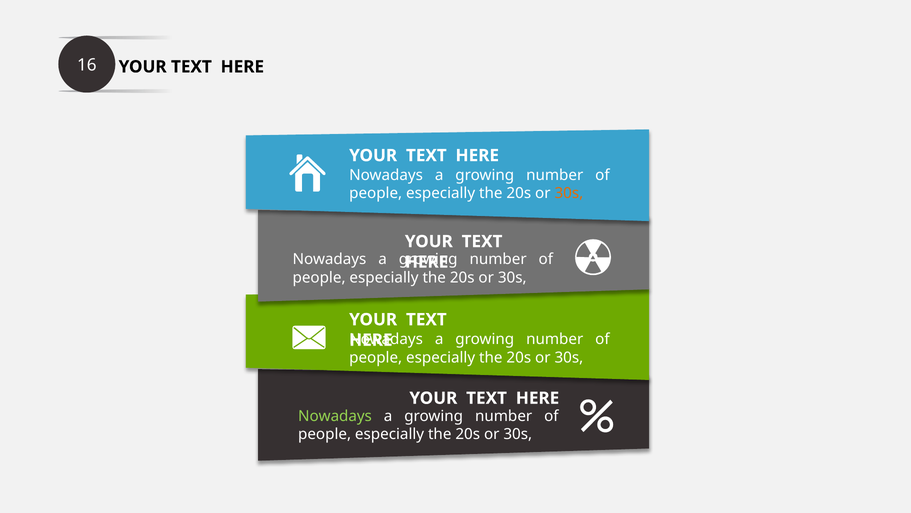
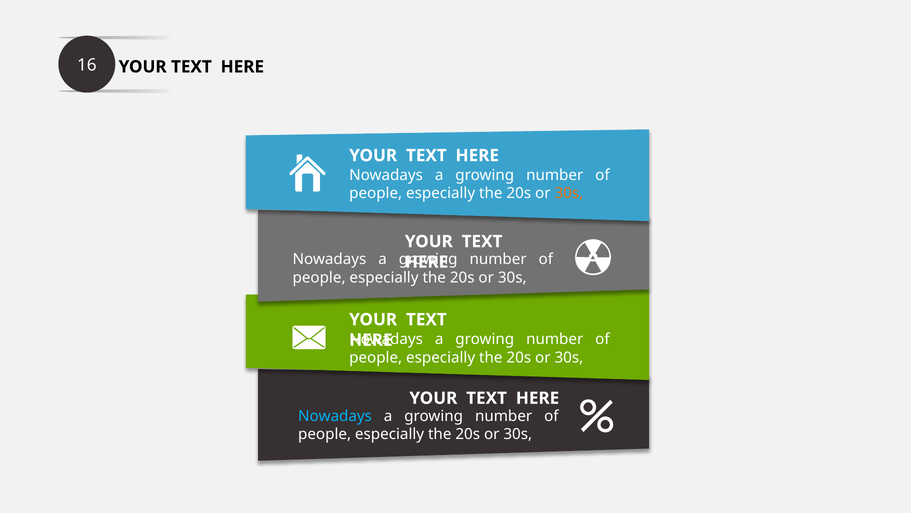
Nowadays at (335, 416) colour: light green -> light blue
